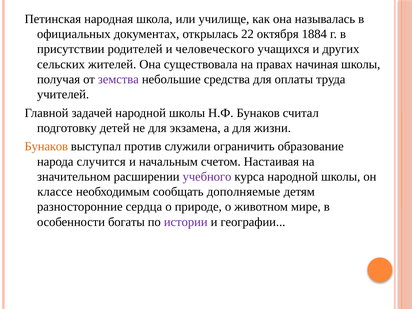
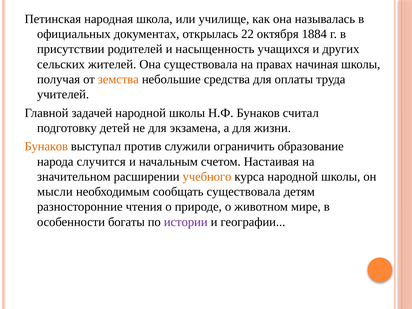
человеческого: человеческого -> насыщенность
земства colour: purple -> orange
учебного colour: purple -> orange
классе: классе -> мысли
сообщать дополняемые: дополняемые -> существовала
сердца: сердца -> чтения
